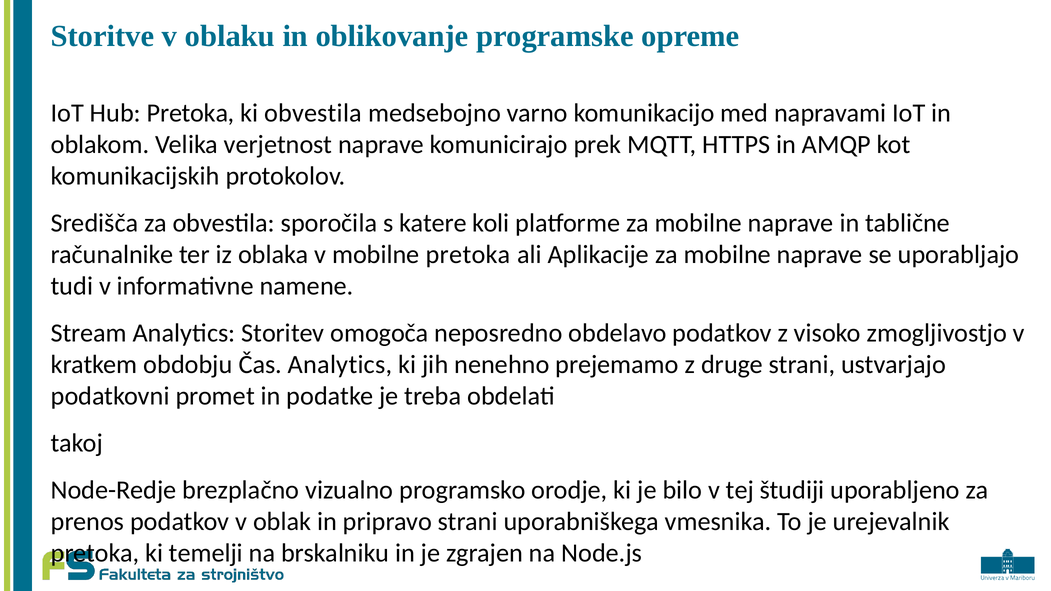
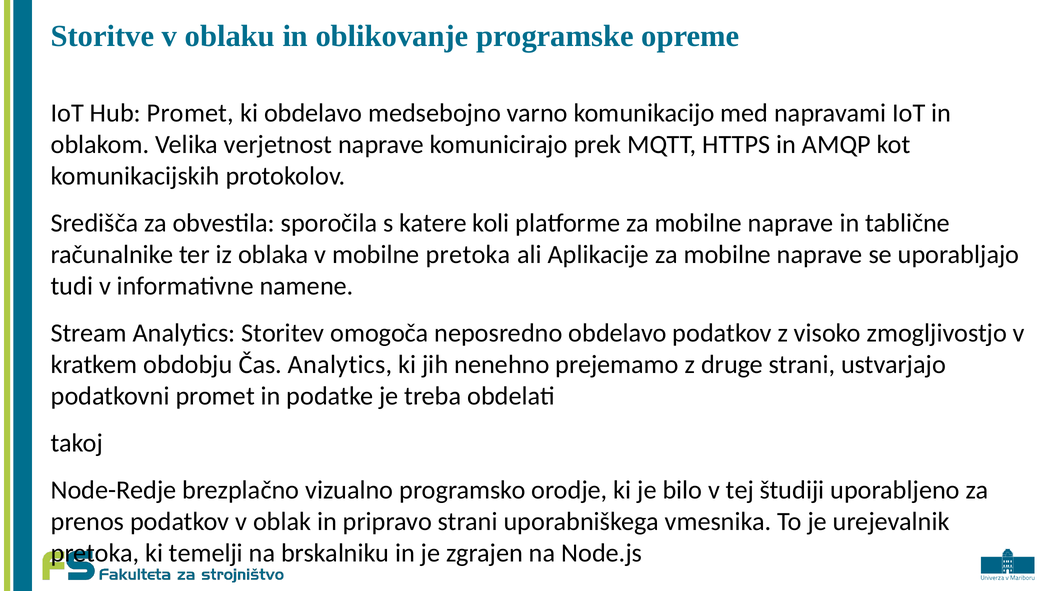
Hub Pretoka: Pretoka -> Promet
ki obvestila: obvestila -> obdelavo
